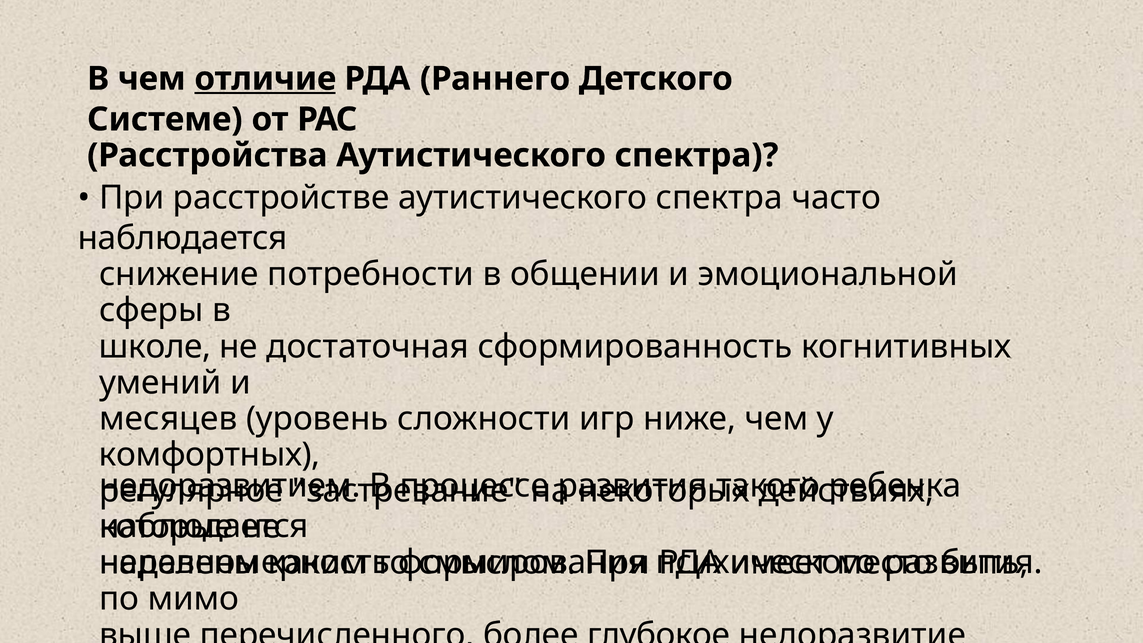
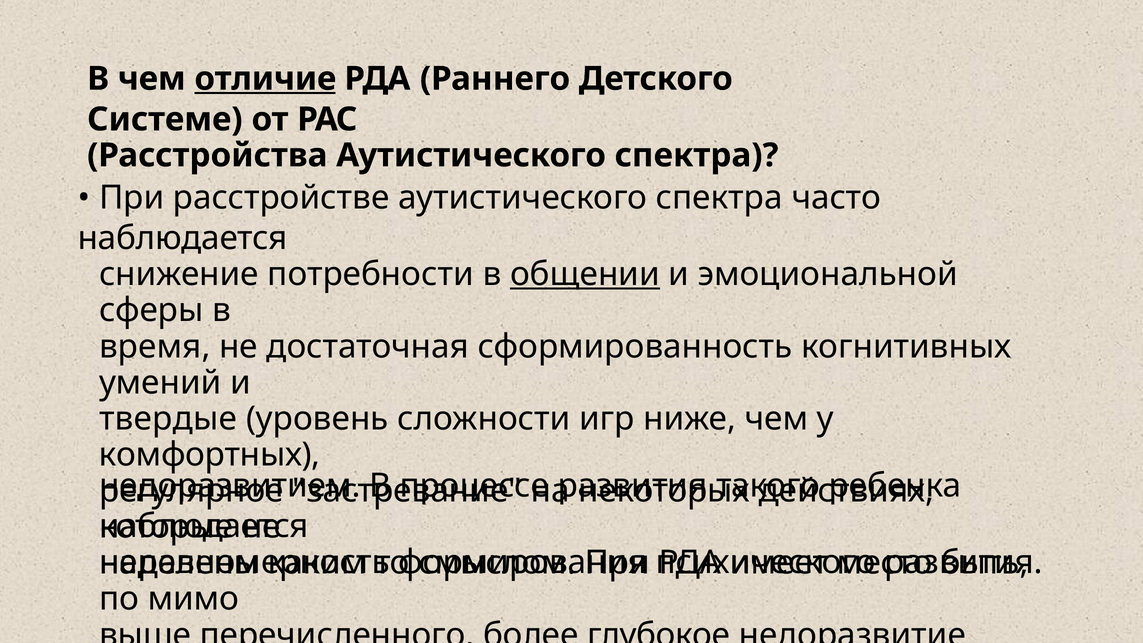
общении underline: none -> present
школе: школе -> время
месяцев: месяцев -> твердые
